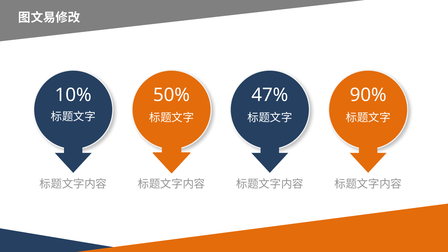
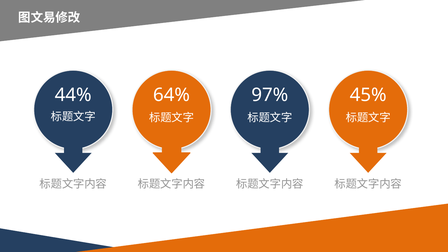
10%: 10% -> 44%
50%: 50% -> 64%
47%: 47% -> 97%
90%: 90% -> 45%
